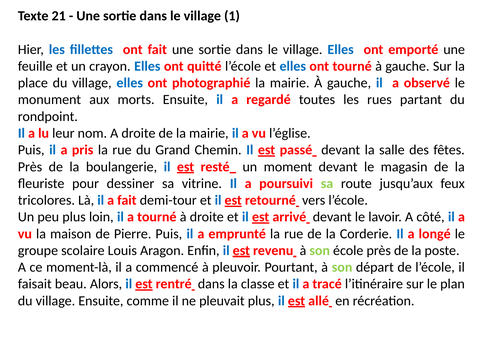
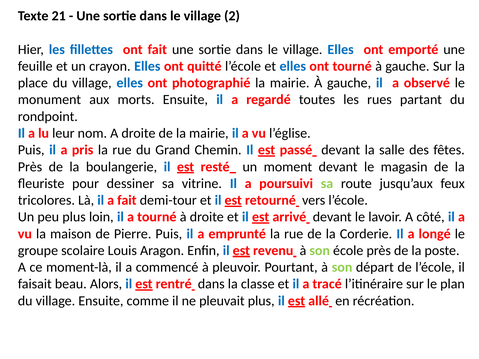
1: 1 -> 2
